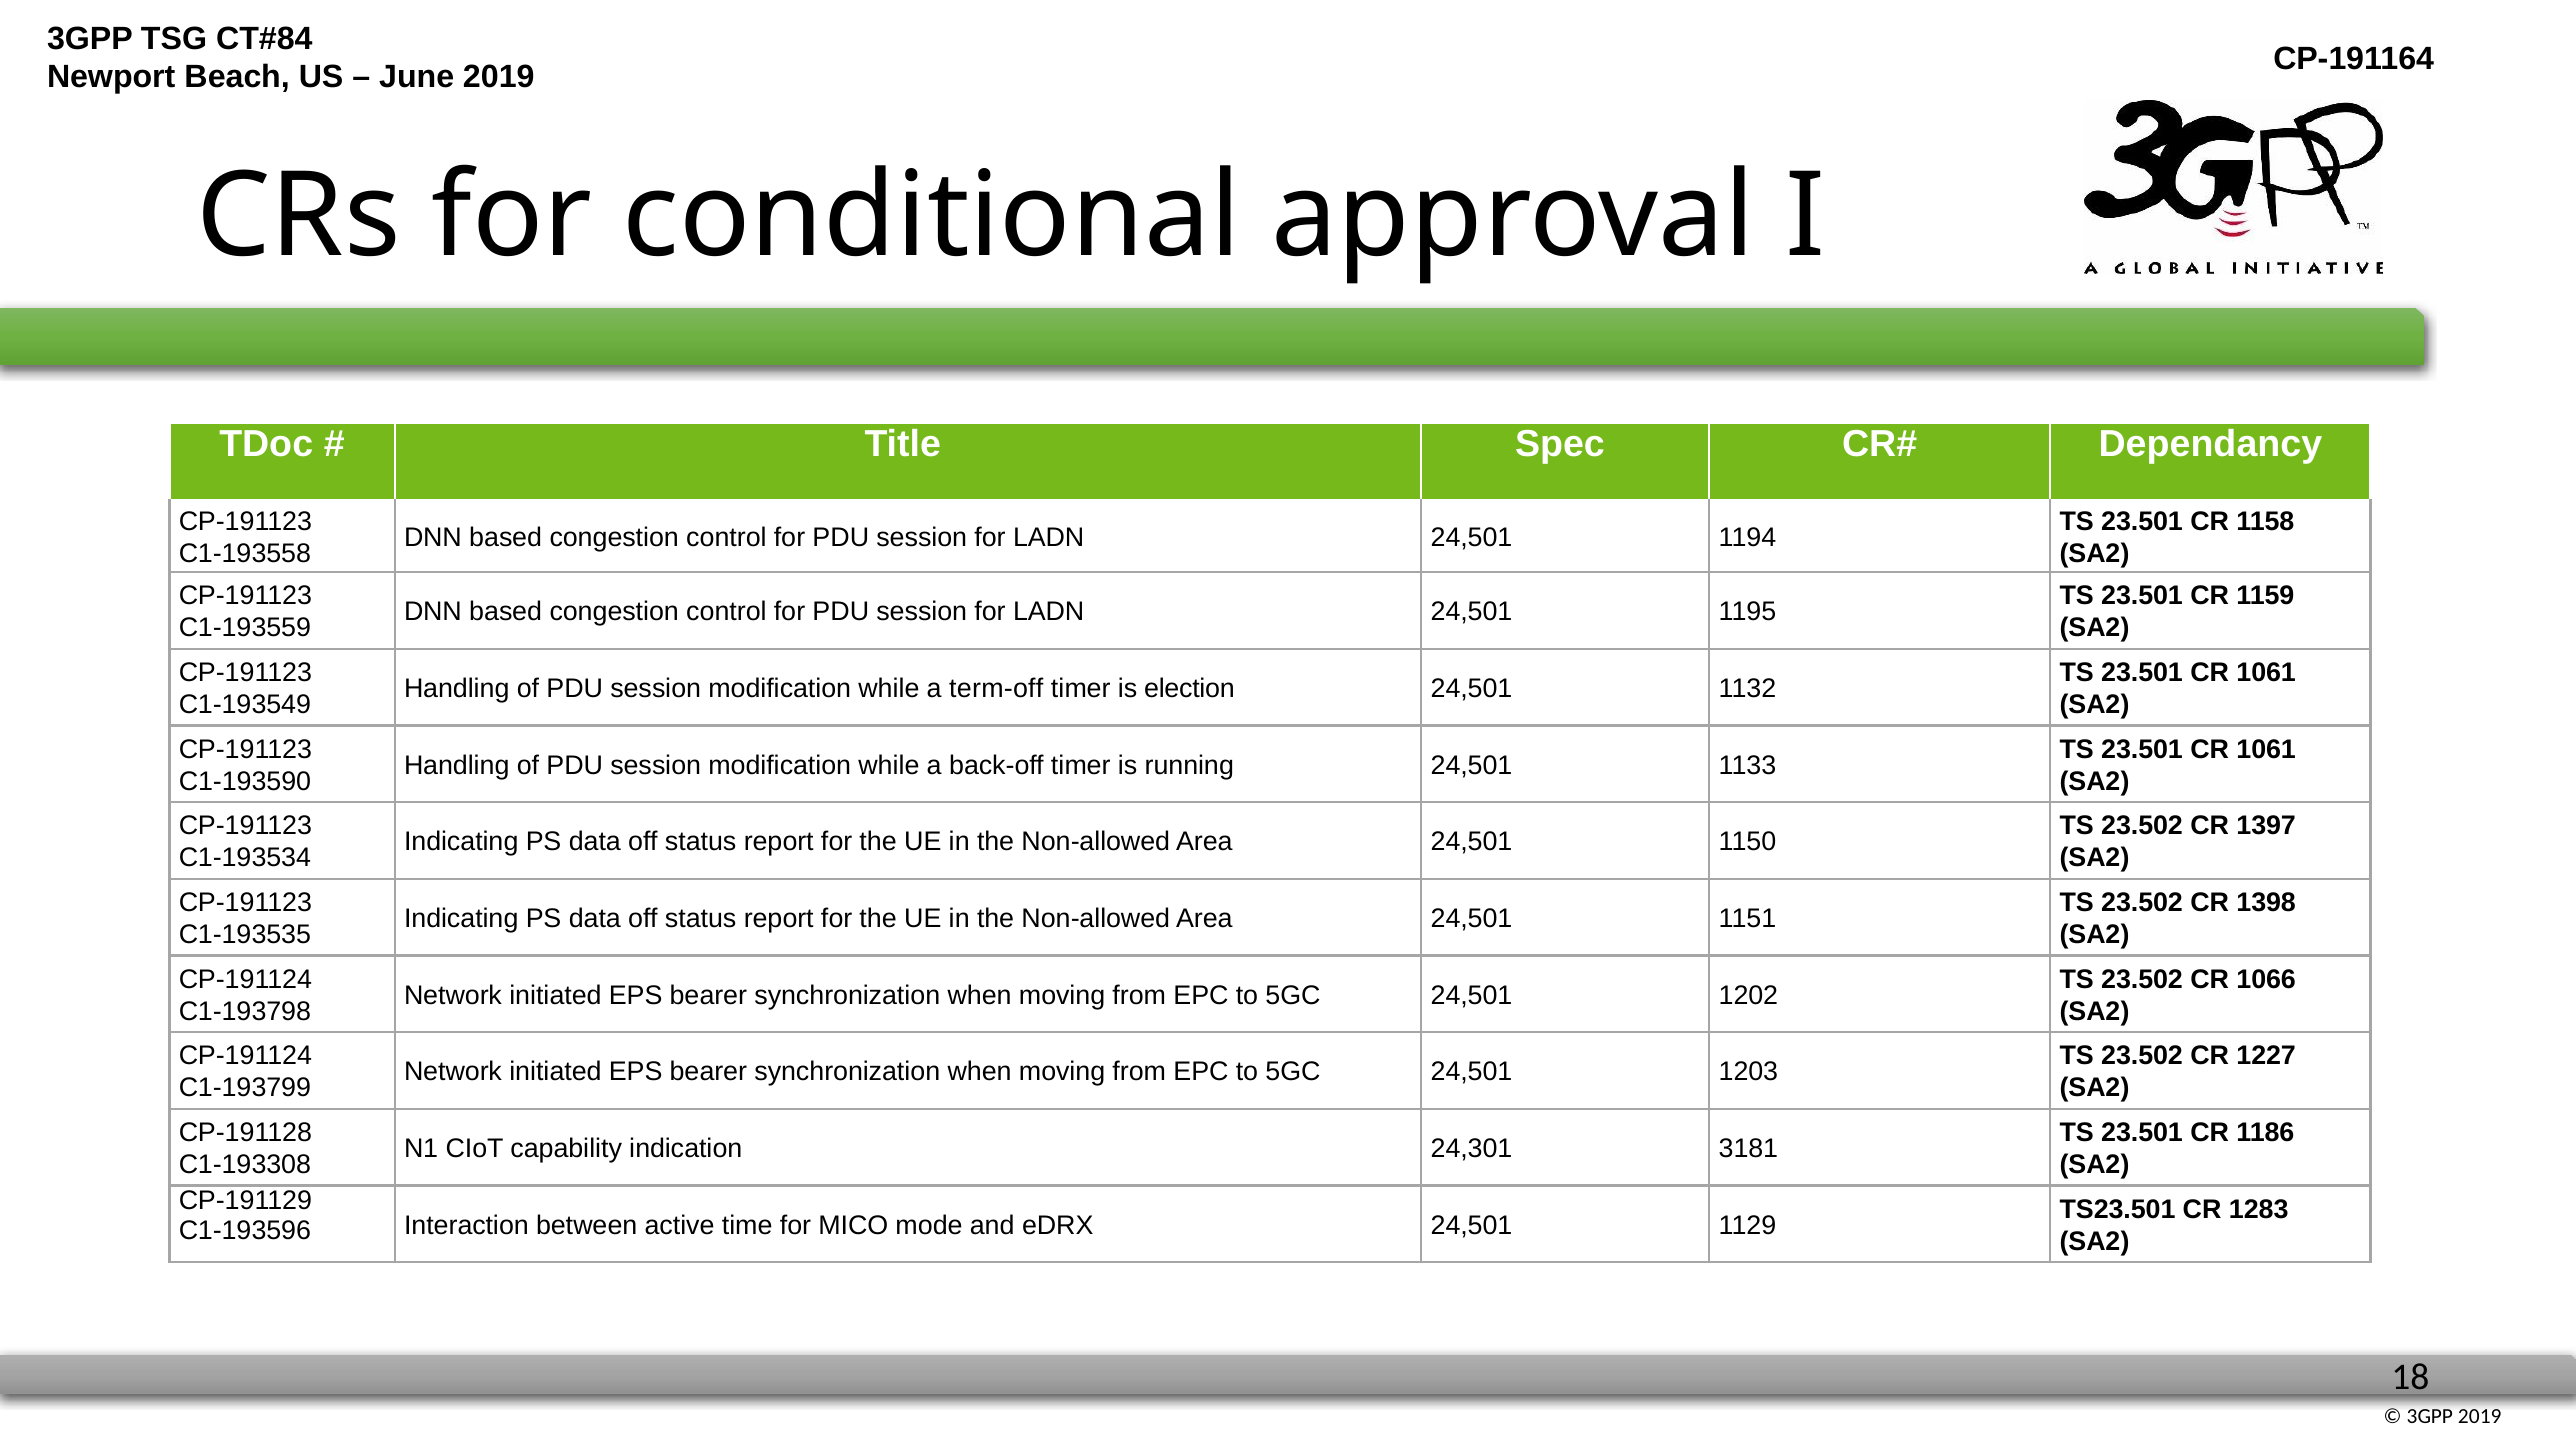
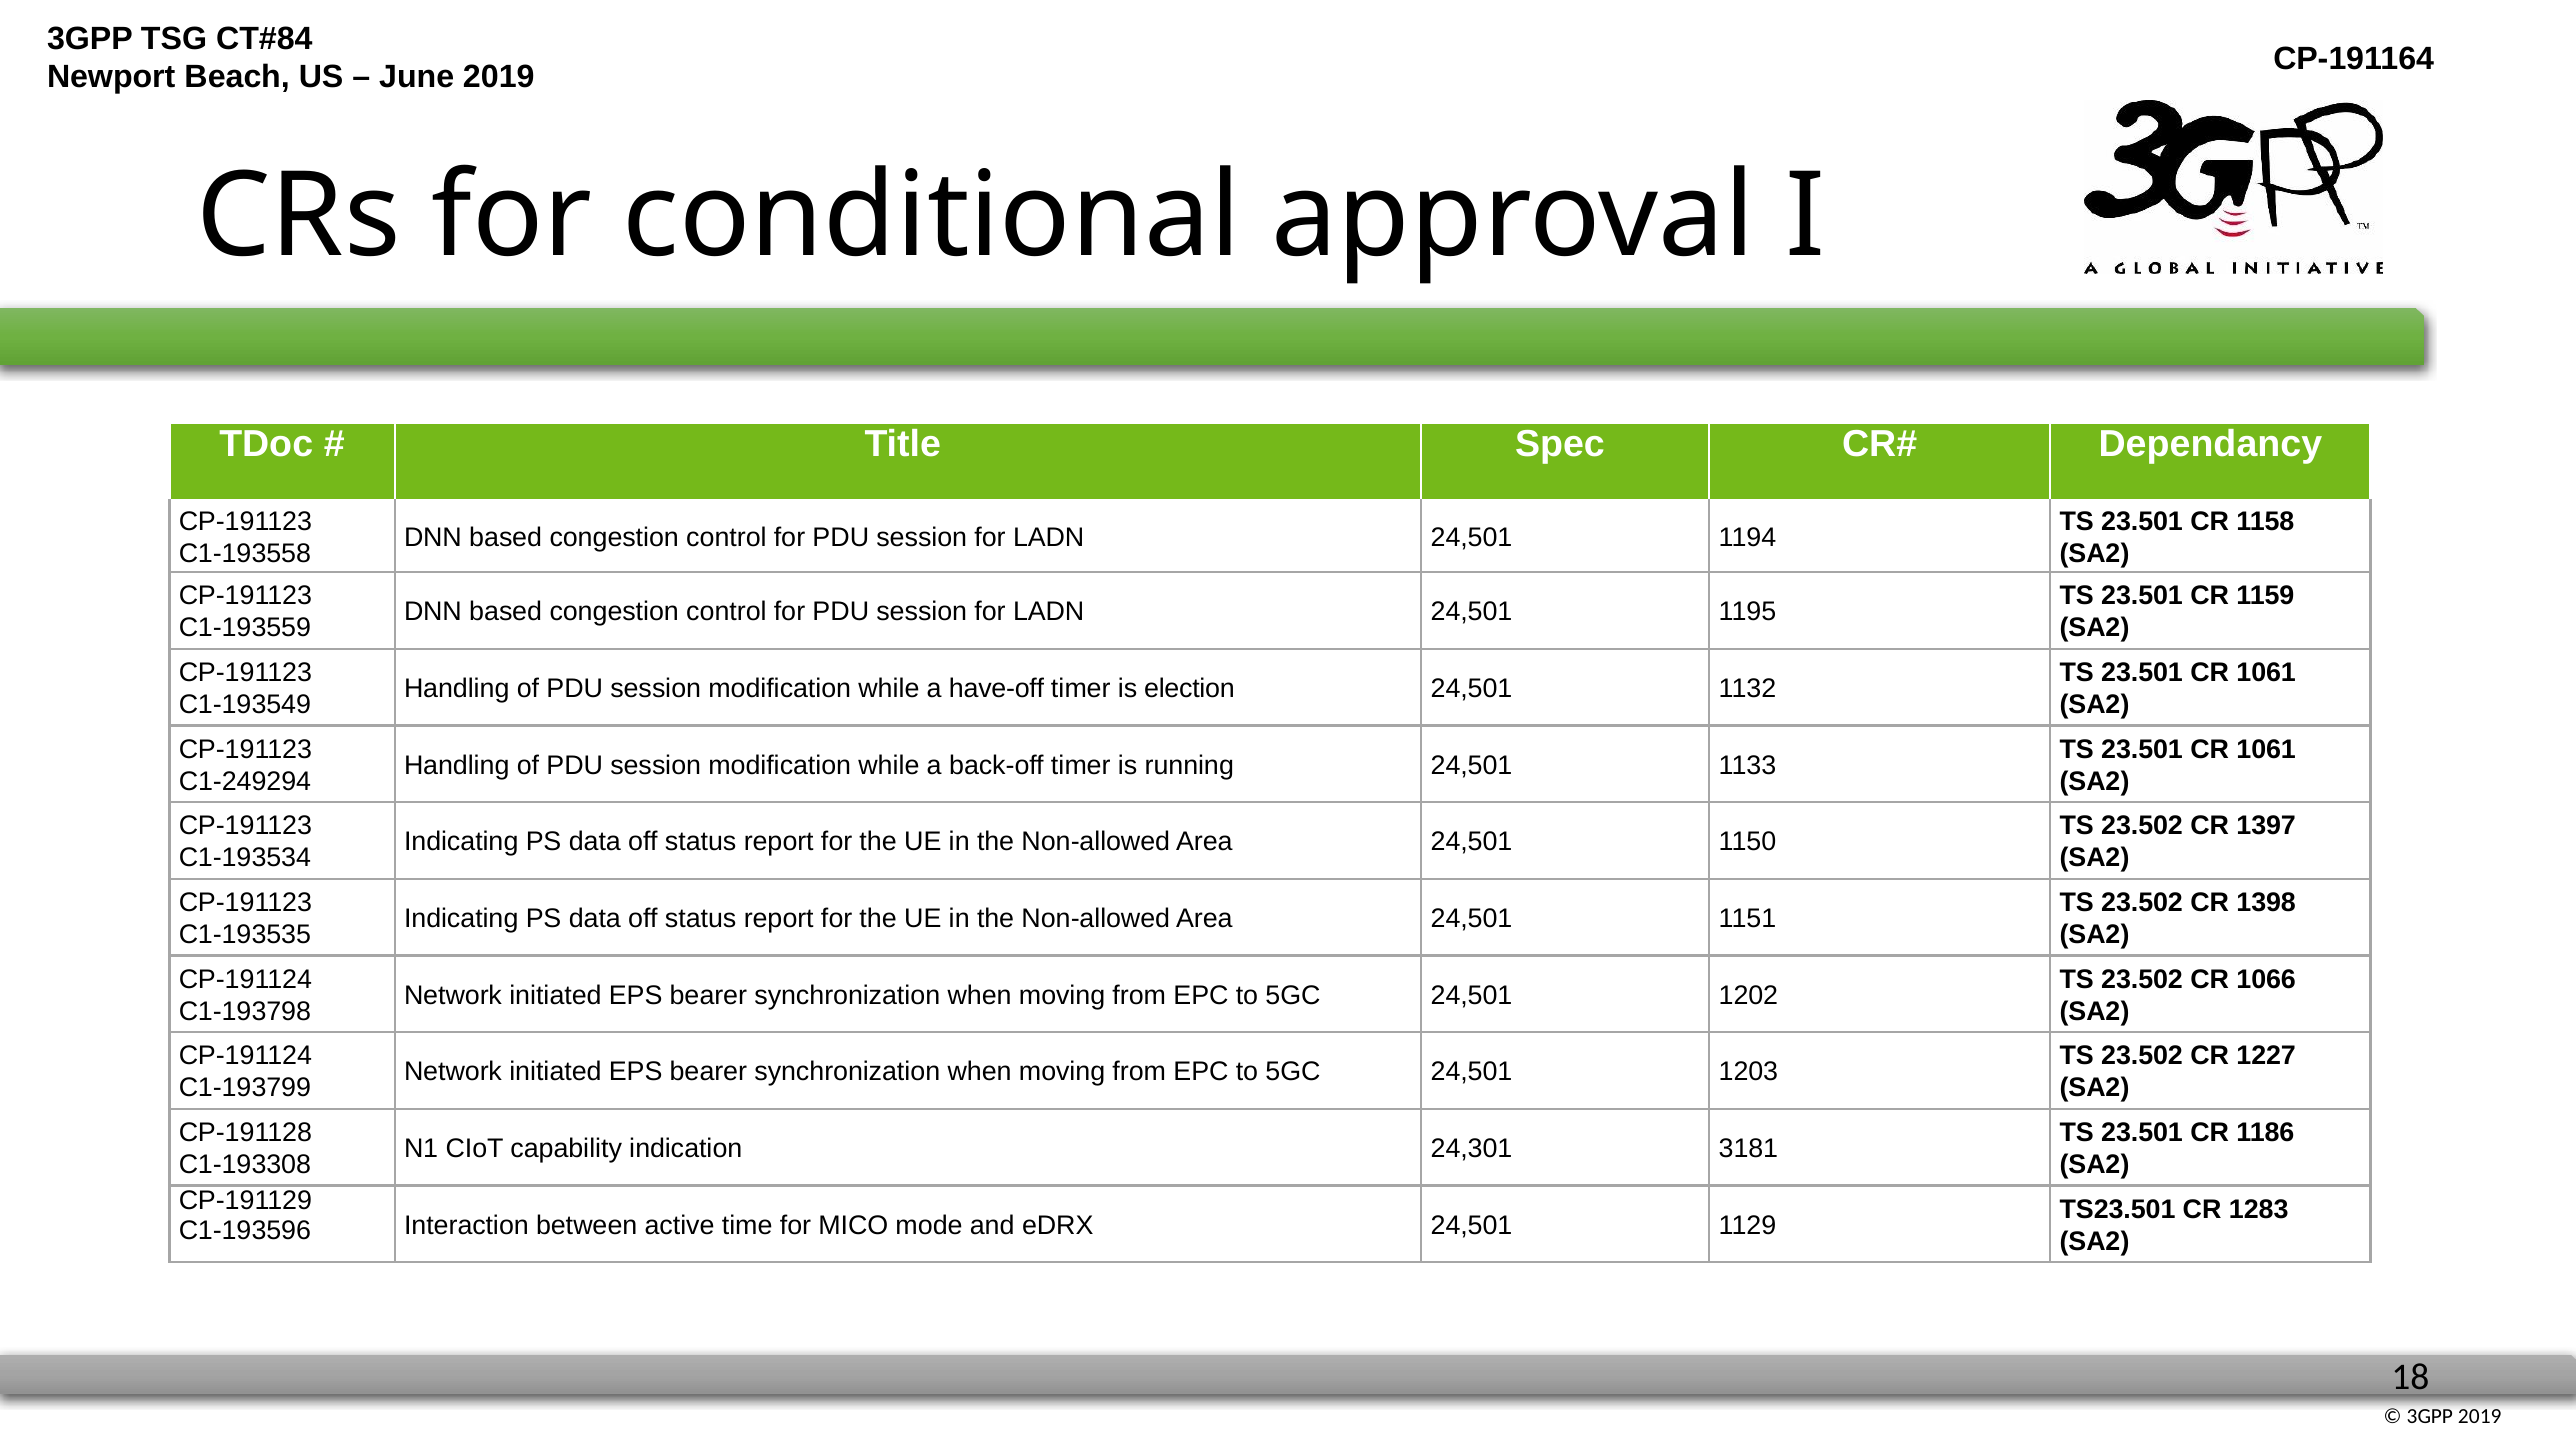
term-off: term-off -> have-off
C1-193590: C1-193590 -> C1-249294
